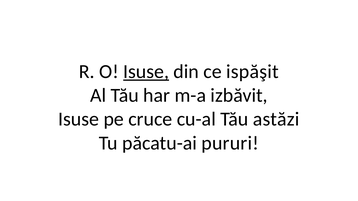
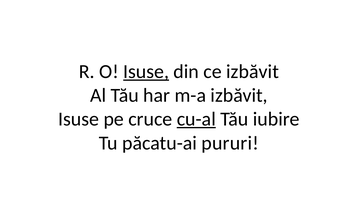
ce ispăşit: ispăşit -> izbăvit
cu-al underline: none -> present
astăzi: astăzi -> iubire
